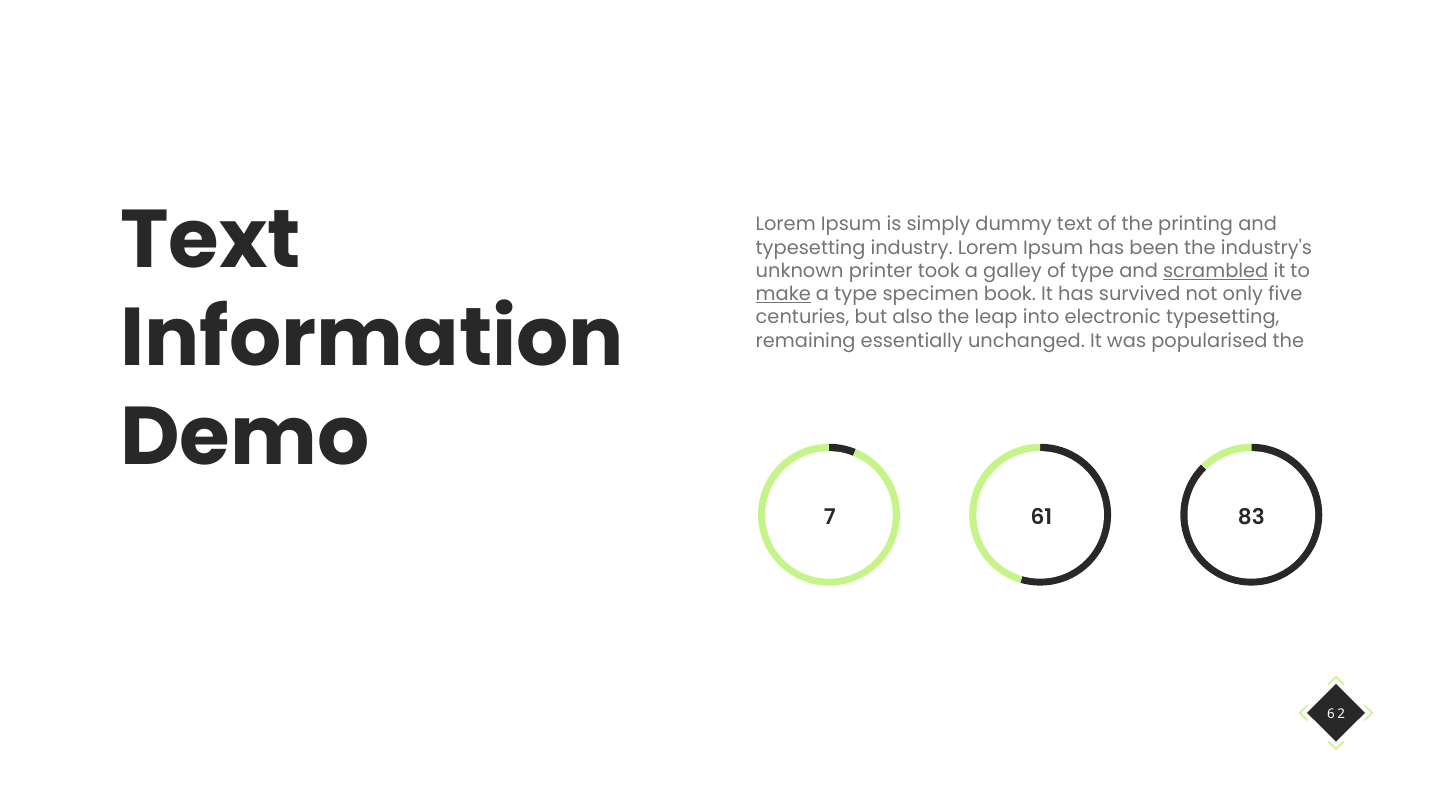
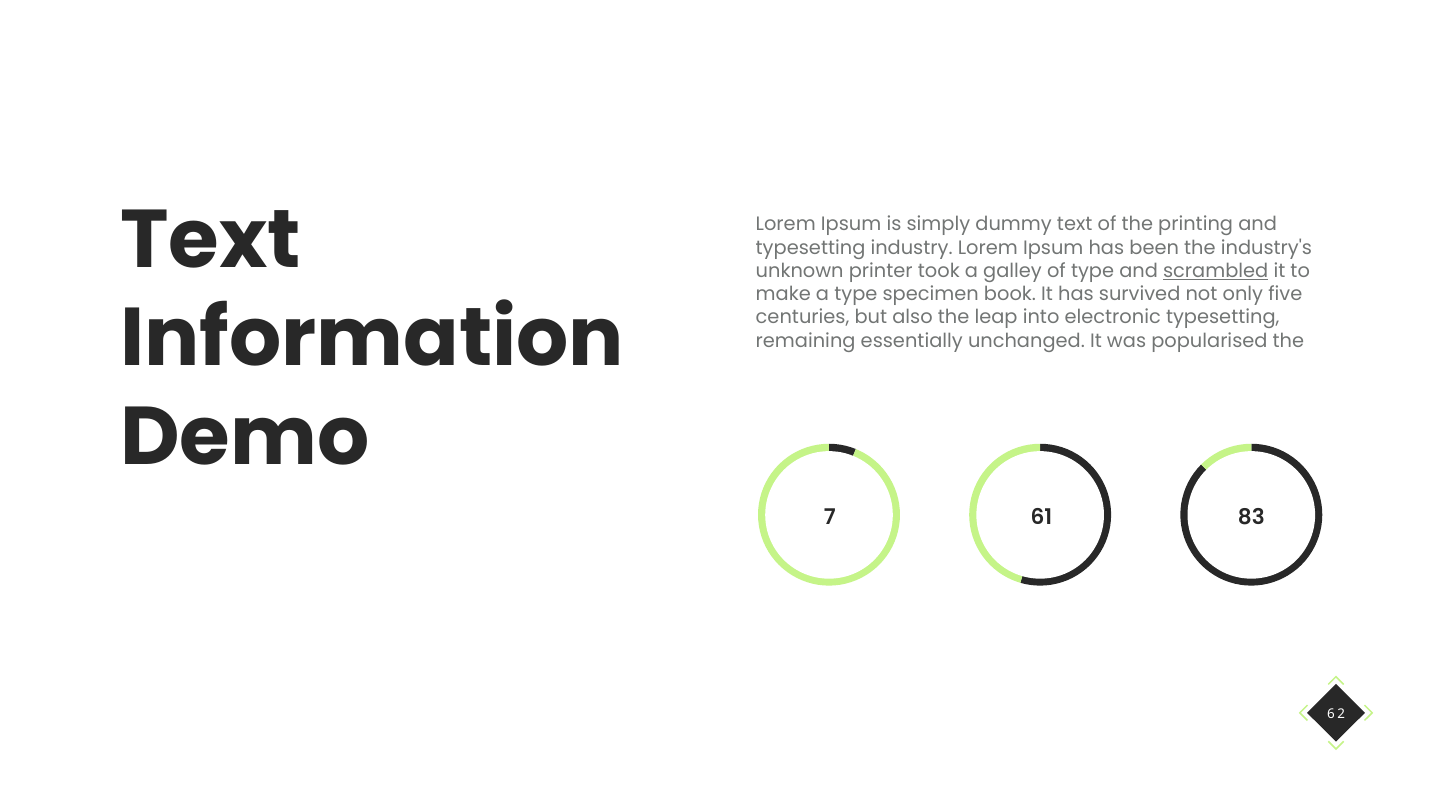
make underline: present -> none
